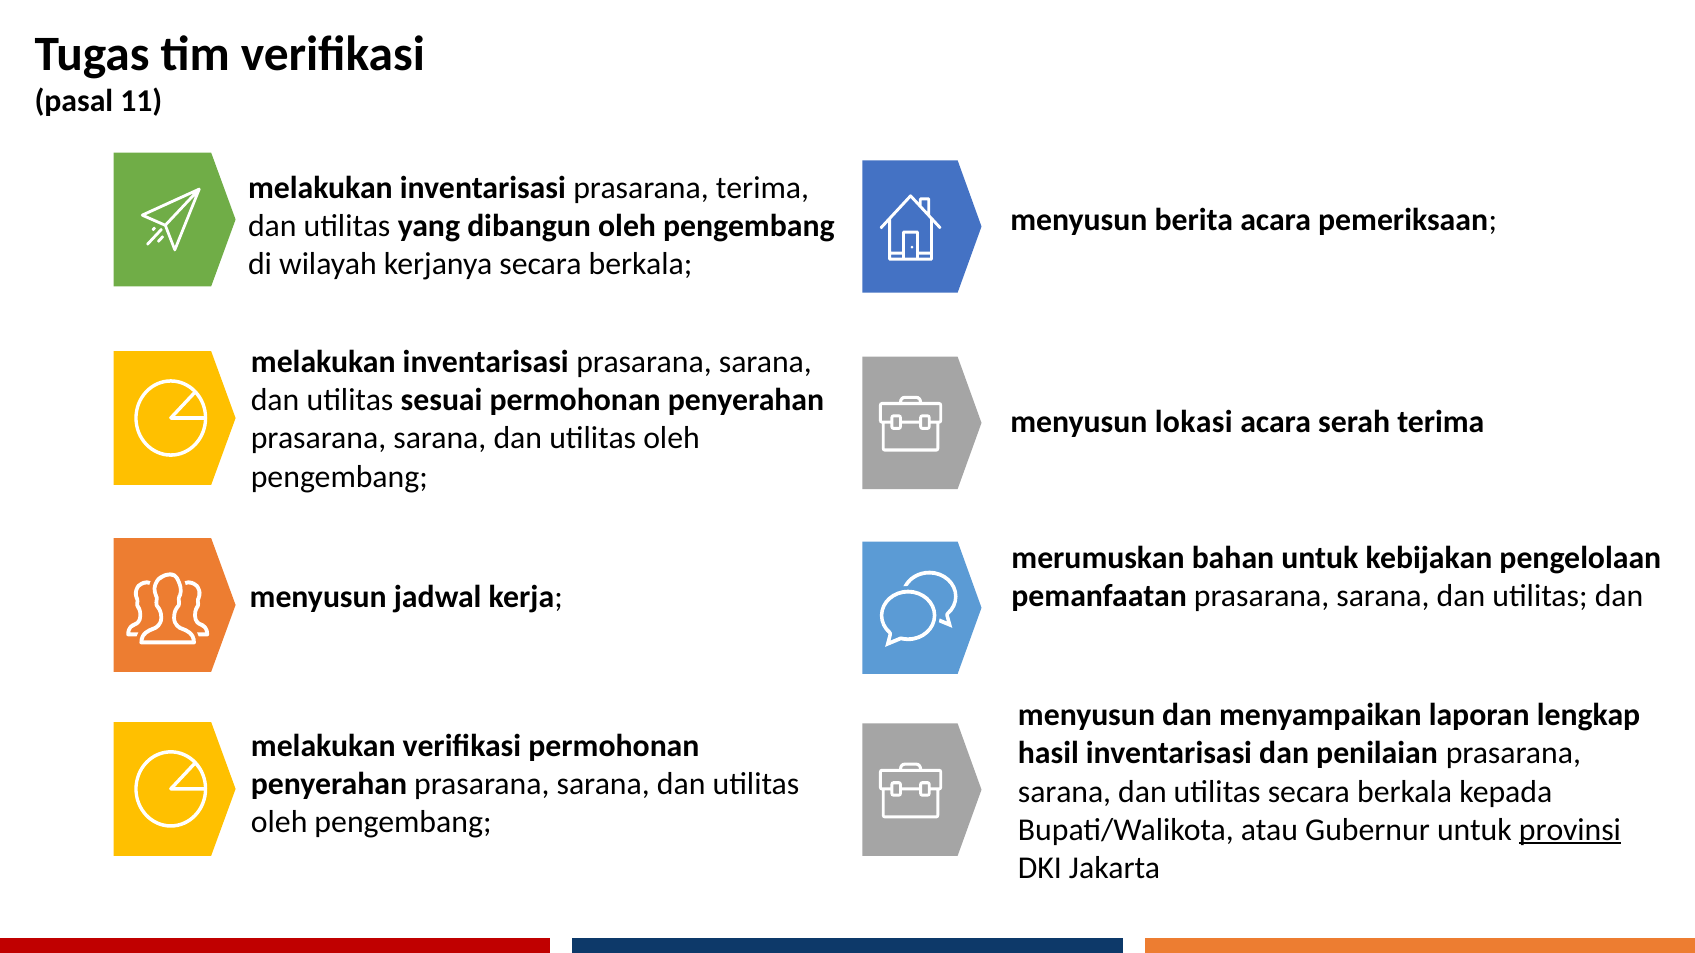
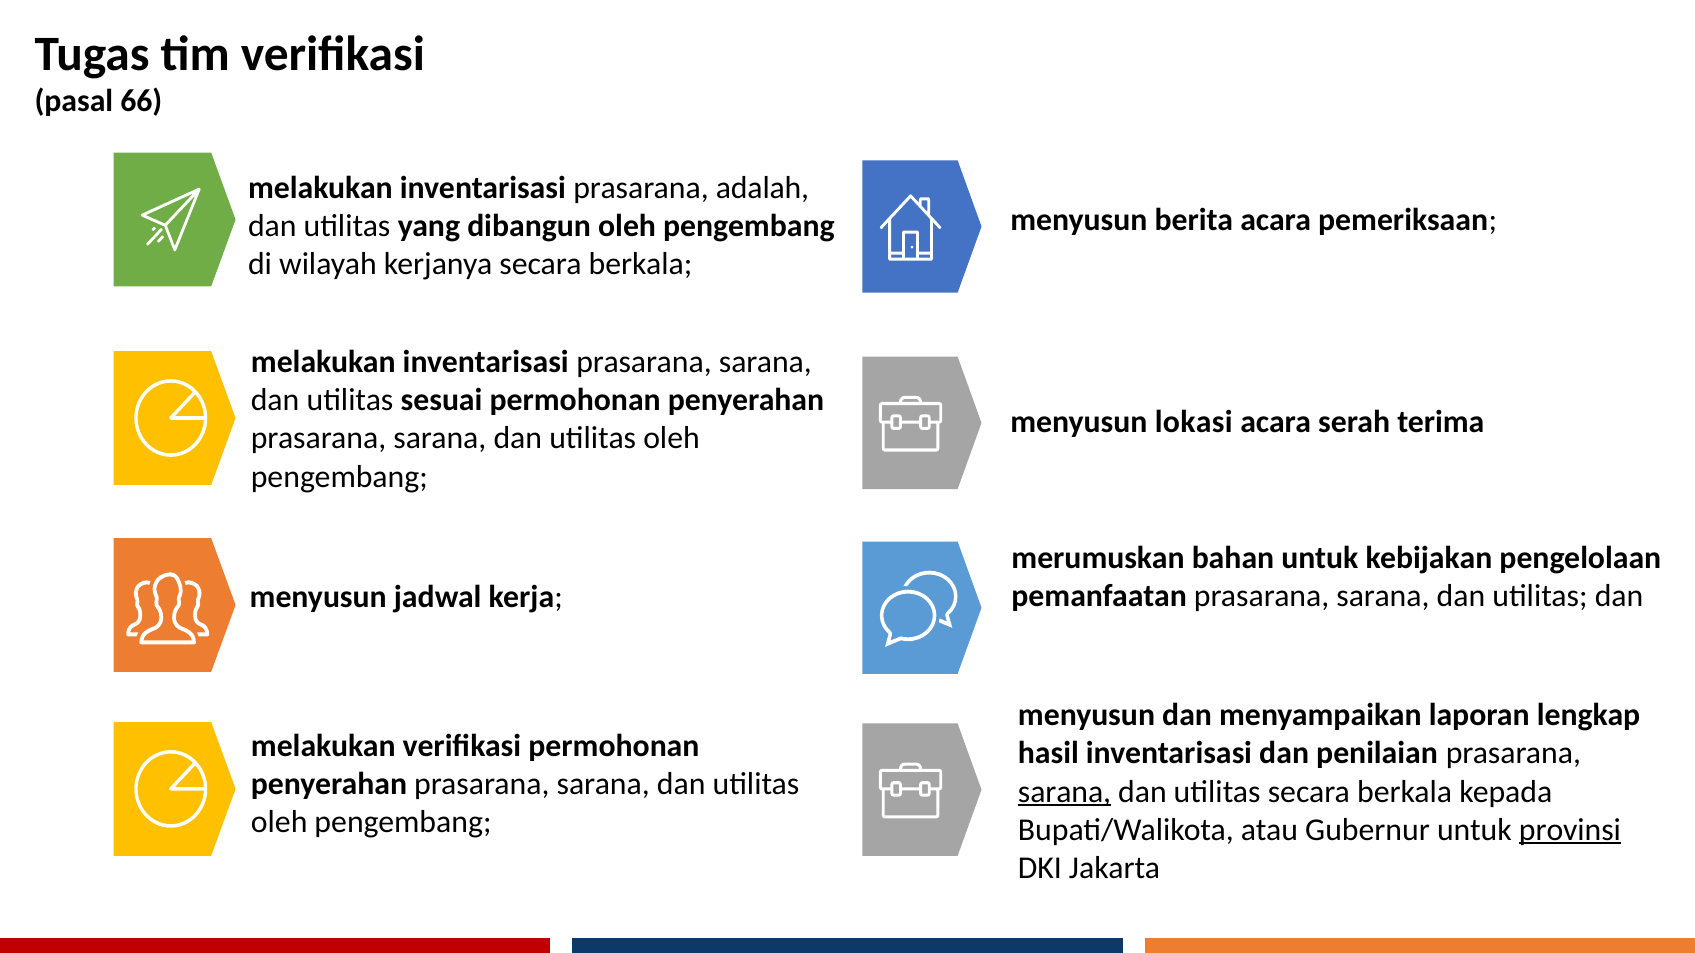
11: 11 -> 66
prasarana terima: terima -> adalah
sarana at (1065, 792) underline: none -> present
